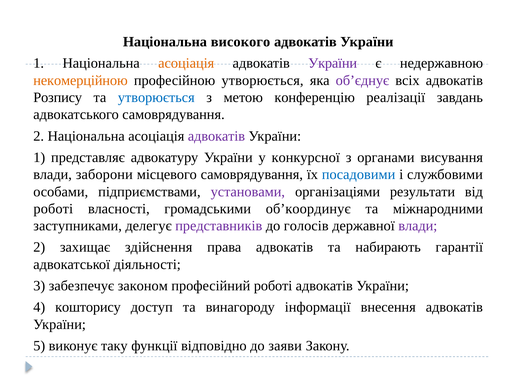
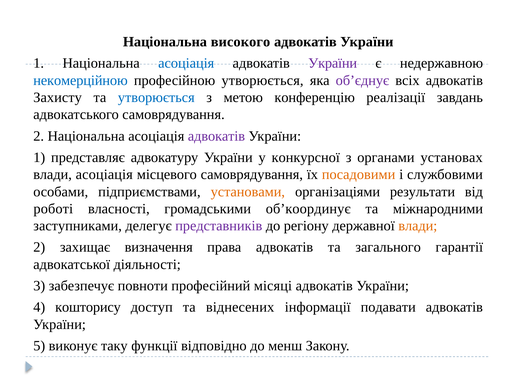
асоціація at (186, 63) colour: orange -> blue
некомерційною colour: orange -> blue
Розпису: Розпису -> Захисту
висування: висування -> установах
влади заборони: заборони -> асоціація
посадовими colour: blue -> orange
установами colour: purple -> orange
голосів: голосів -> регіону
влади at (418, 226) colour: purple -> orange
здійснення: здійснення -> визначення
набирають: набирають -> загального
законом: законом -> повноти
професійний роботі: роботі -> місяці
винагороду: винагороду -> віднесених
внесення: внесення -> подавати
заяви: заяви -> менш
